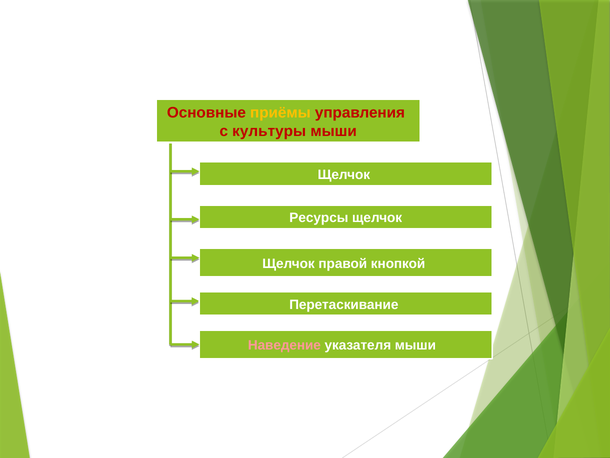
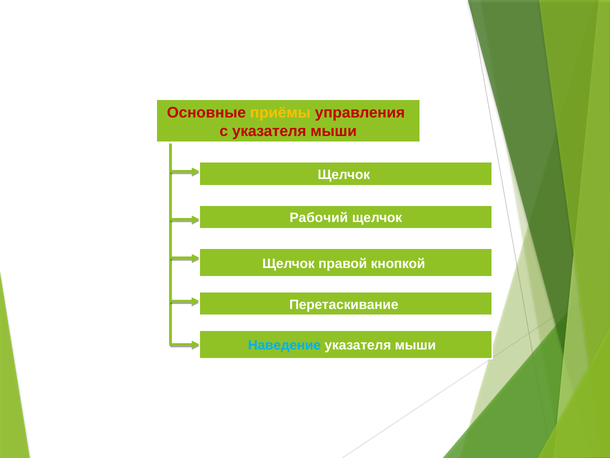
с культуры: культуры -> указателя
Ресурсы: Ресурсы -> Рабочий
Наведение colour: pink -> light blue
